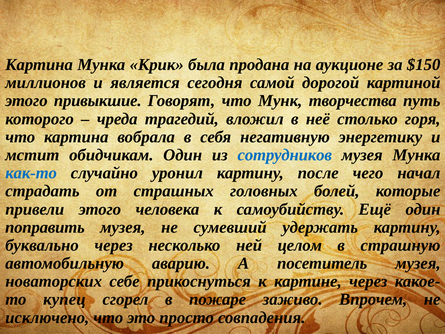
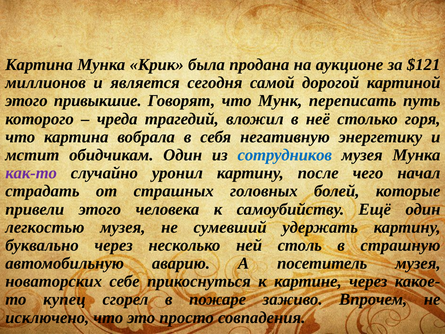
$150: $150 -> $121
творчества: творчества -> переписать
как-то colour: blue -> purple
поправить: поправить -> легкостью
целом: целом -> столь
